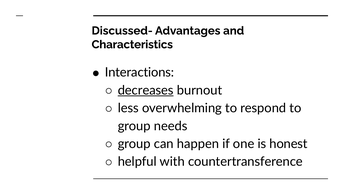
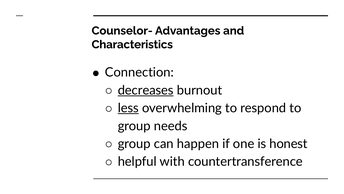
Discussed-: Discussed- -> Counselor-
Interactions: Interactions -> Connection
less underline: none -> present
